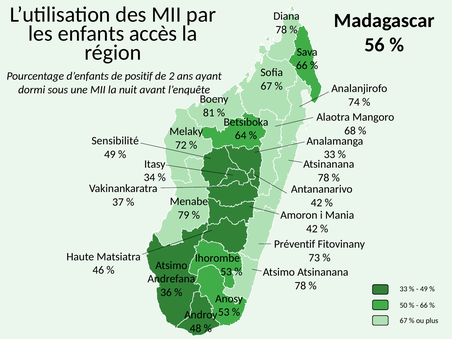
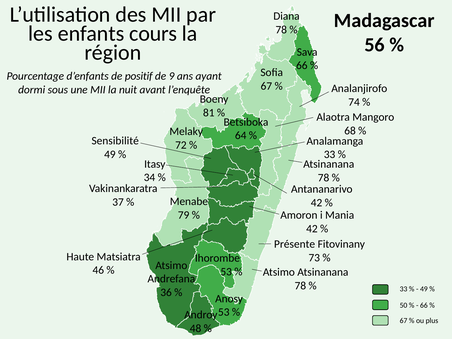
accès: accès -> cours
2: 2 -> 9
Préventif: Préventif -> Présente
